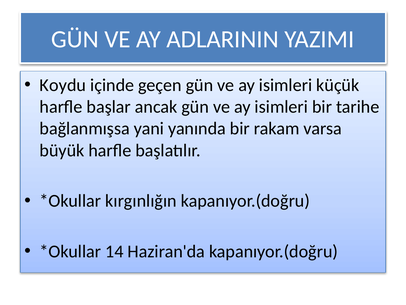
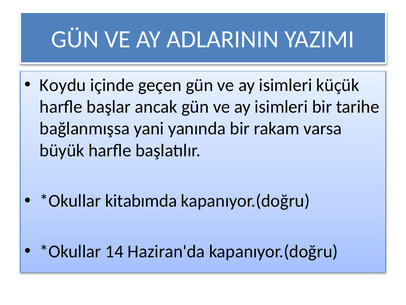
kırgınlığın: kırgınlığın -> kitabımda
